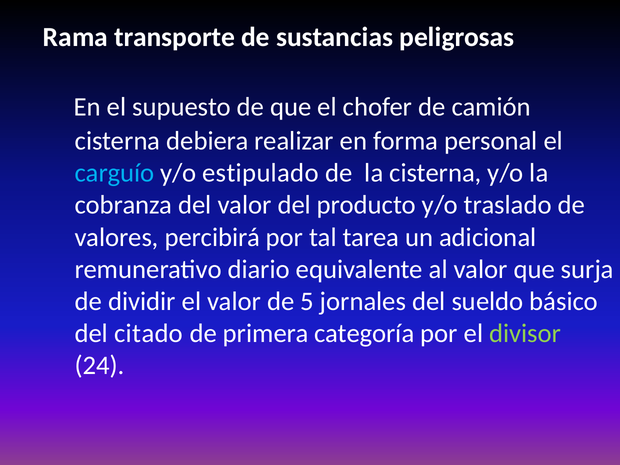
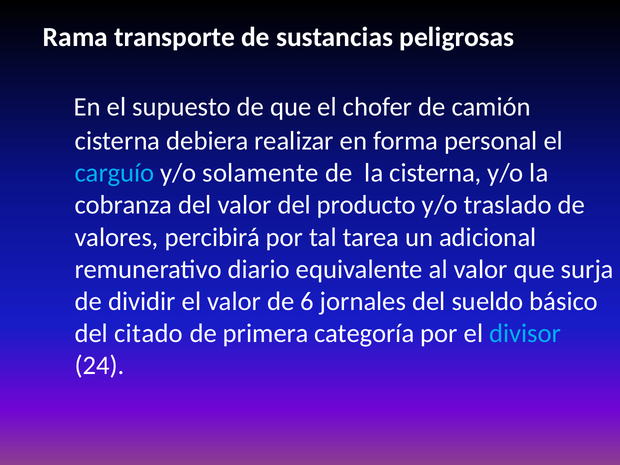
estipulado: estipulado -> solamente
5: 5 -> 6
divisor colour: light green -> light blue
